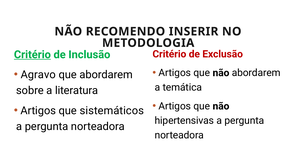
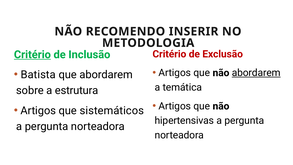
abordarem at (256, 73) underline: none -> present
Agravo: Agravo -> Batista
literatura: literatura -> estrutura
